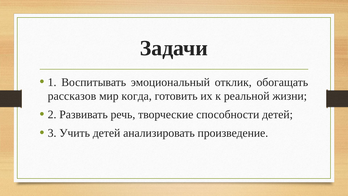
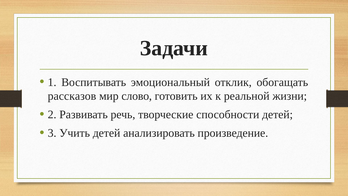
когда: когда -> слово
